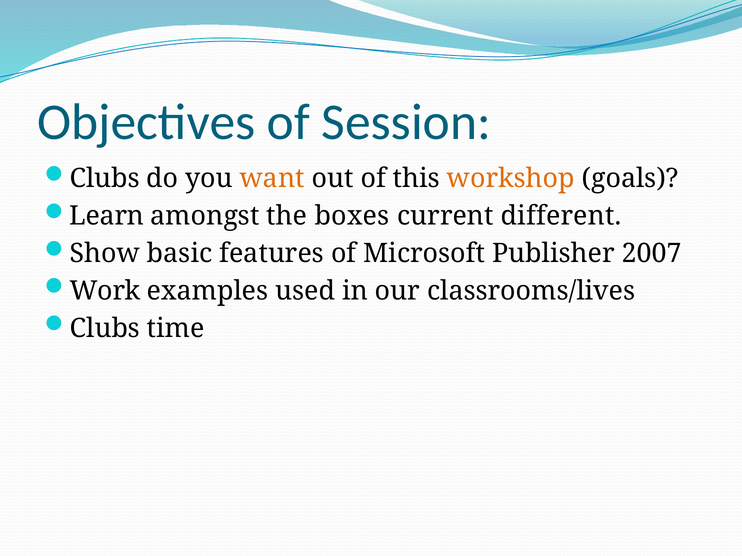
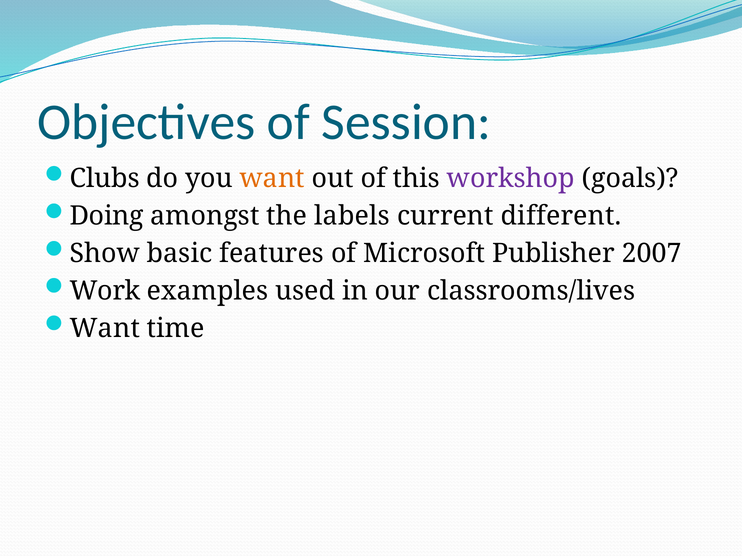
workshop colour: orange -> purple
Learn: Learn -> Doing
boxes: boxes -> labels
Clubs at (105, 329): Clubs -> Want
